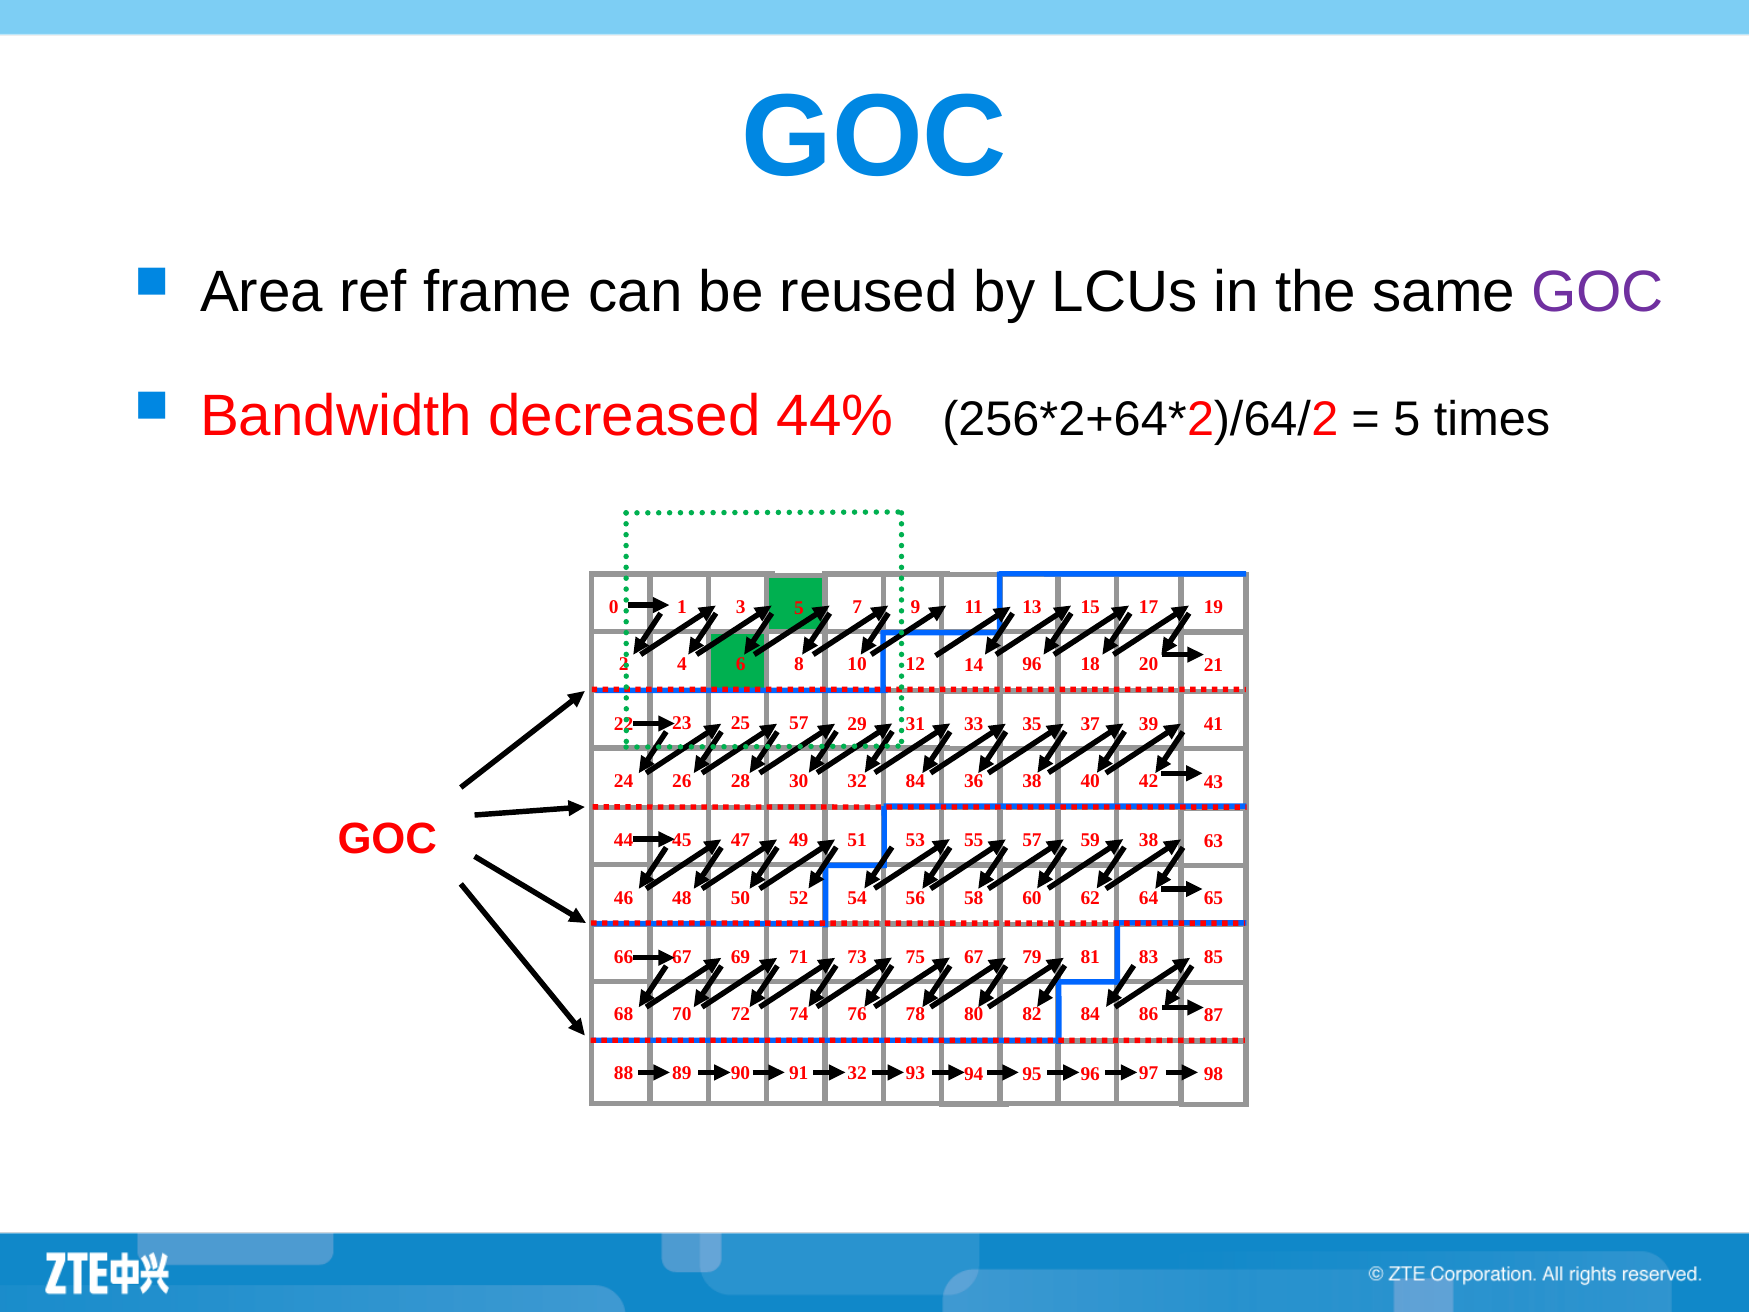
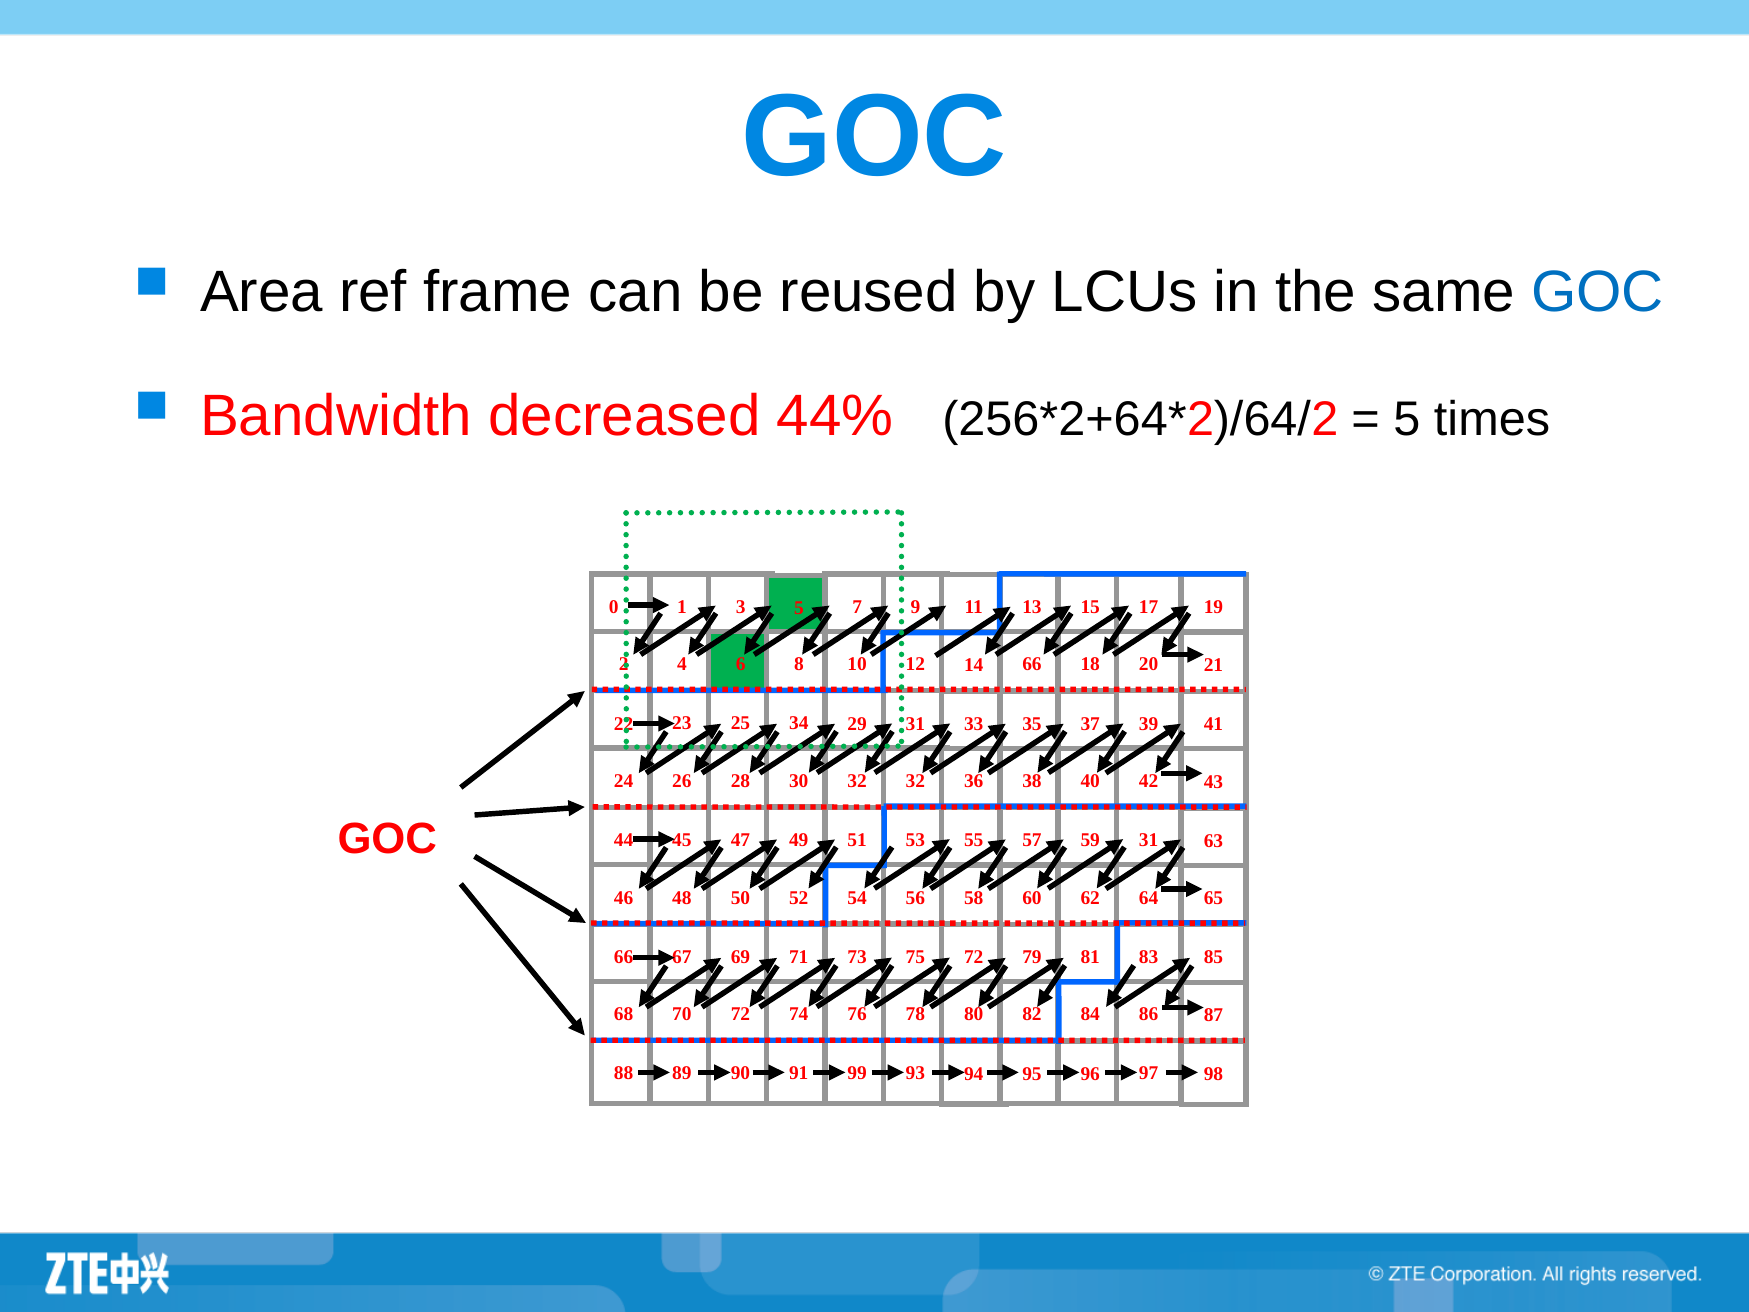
GOC at (1597, 292) colour: purple -> blue
14 96: 96 -> 66
25 57: 57 -> 34
32 84: 84 -> 32
59 38: 38 -> 31
75 67: 67 -> 72
91 32: 32 -> 99
